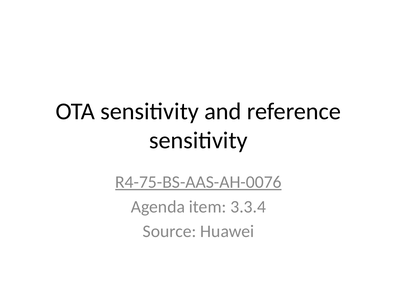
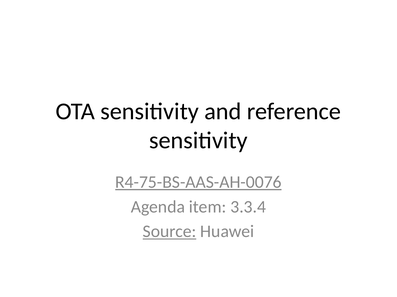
Source underline: none -> present
